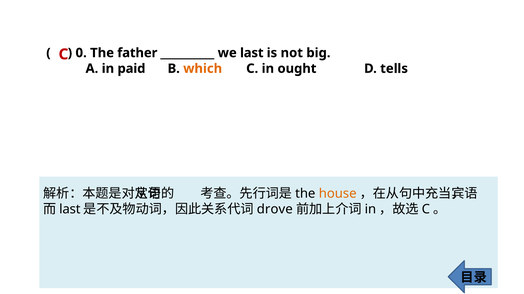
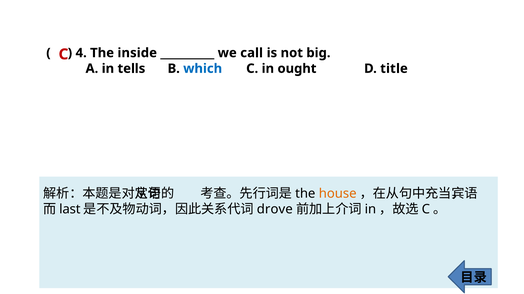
0: 0 -> 4
father: father -> inside
we last: last -> call
paid: paid -> tells
which colour: orange -> blue
tells: tells -> title
